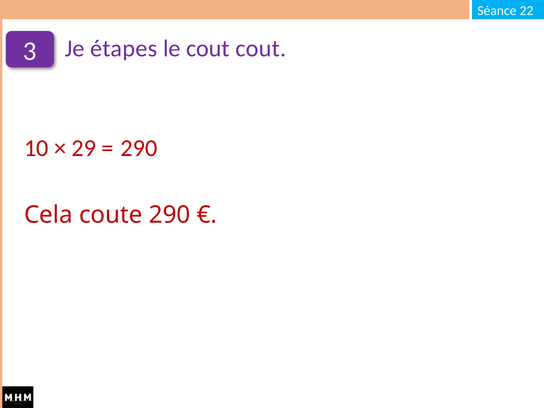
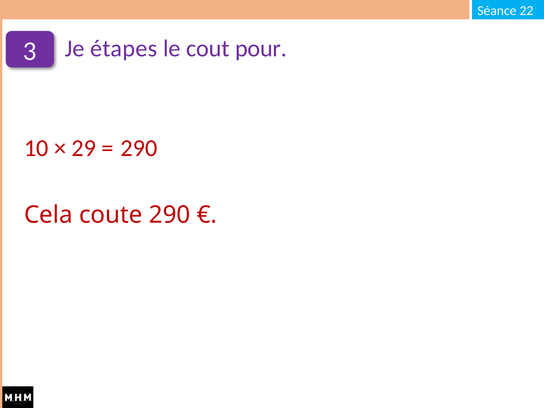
cout cout: cout -> pour
